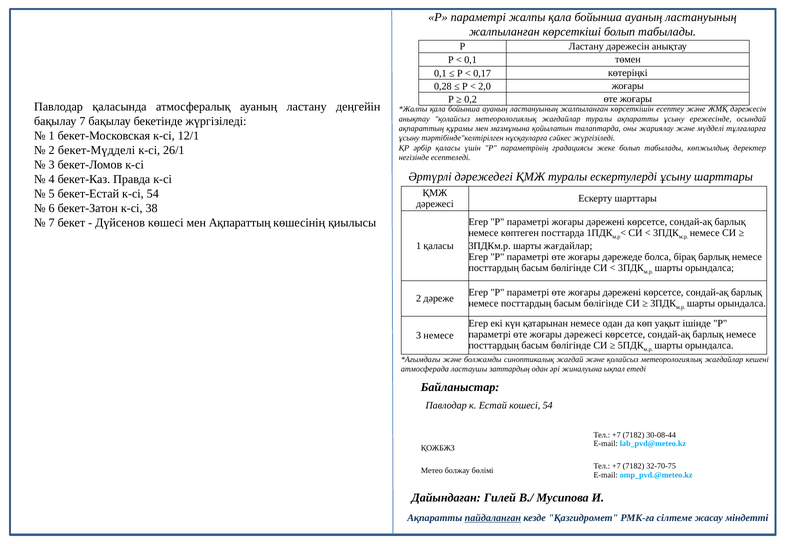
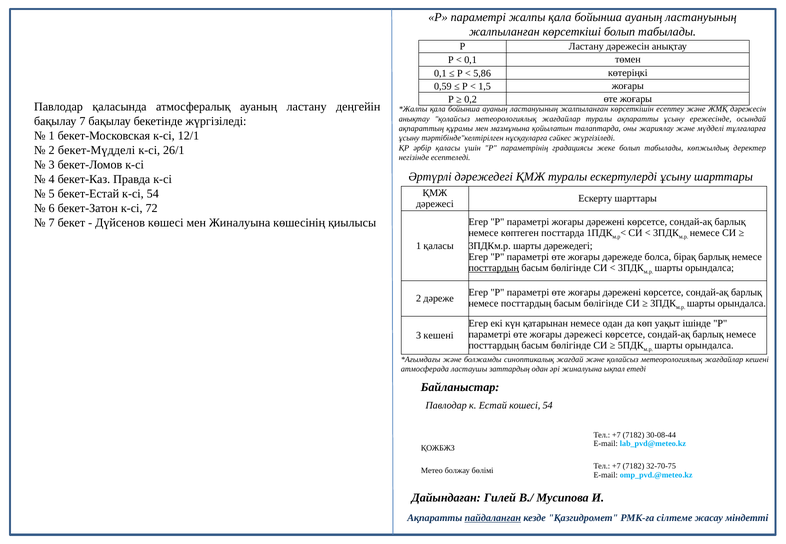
0,17: 0,17 -> 5,86
0,28: 0,28 -> 0,59
2,0: 2,0 -> 1,5
38: 38 -> 72
мен Ақпараттың: Ақпараттың -> Жиналуына
шарты жағдайлар: жағдайлар -> дәрежедегі
посттардың at (494, 268) underline: none -> present
3 немесе: немесе -> кешені
